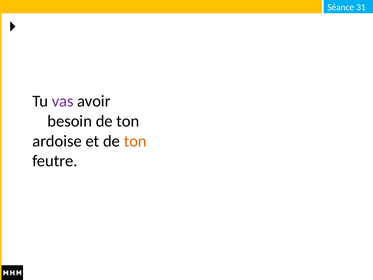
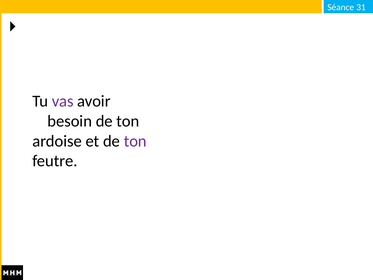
ton at (135, 141) colour: orange -> purple
